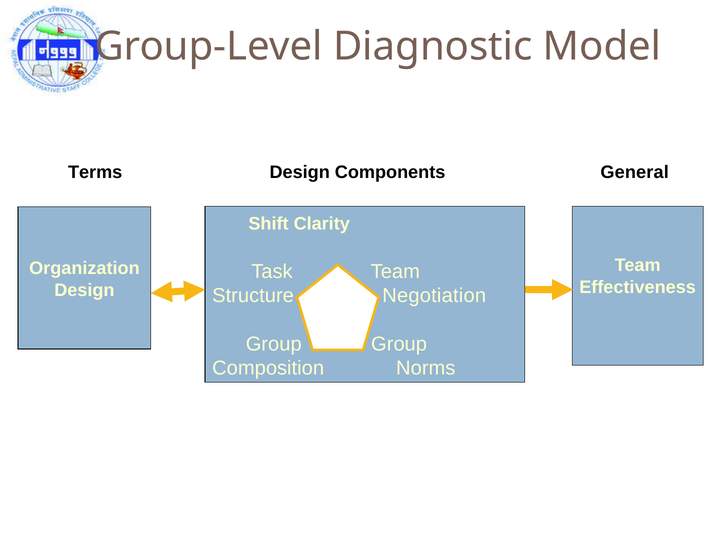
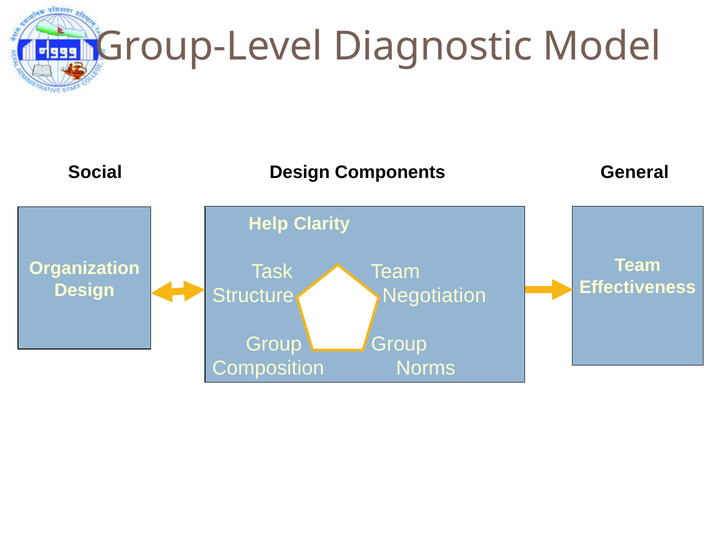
Terms: Terms -> Social
Shift: Shift -> Help
